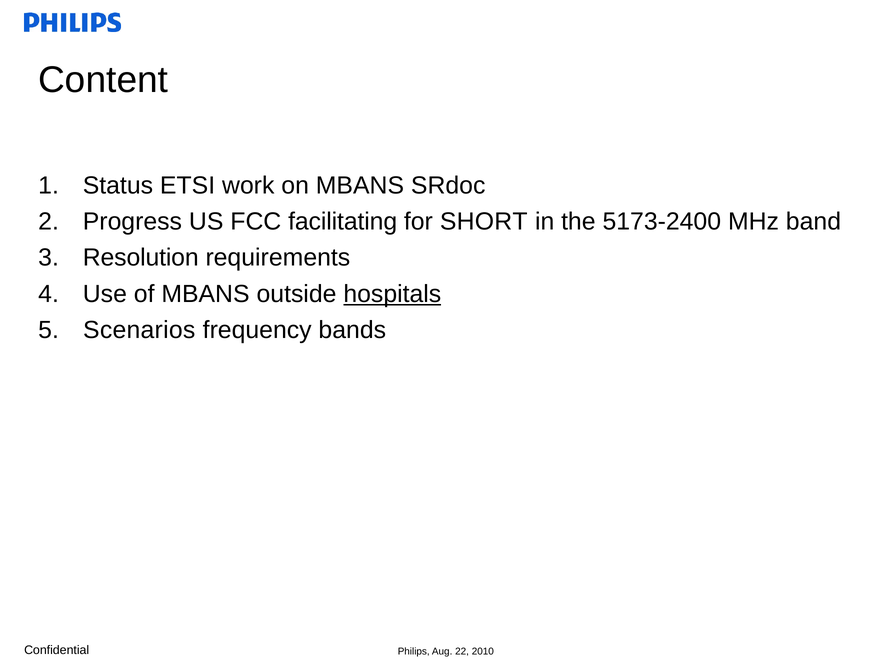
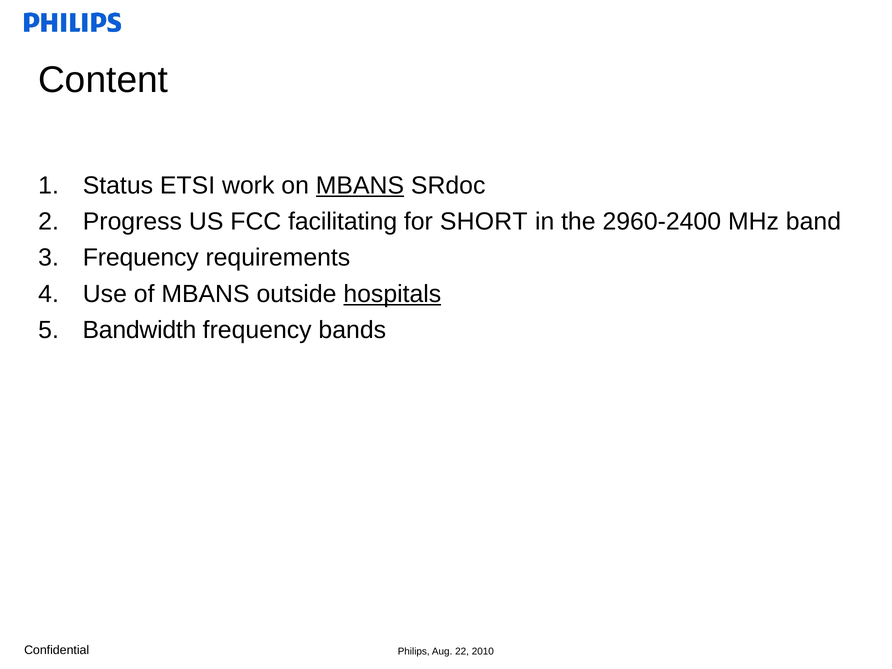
MBANS at (360, 185) underline: none -> present
5173-2400: 5173-2400 -> 2960-2400
Resolution at (141, 258): Resolution -> Frequency
Scenarios: Scenarios -> Bandwidth
